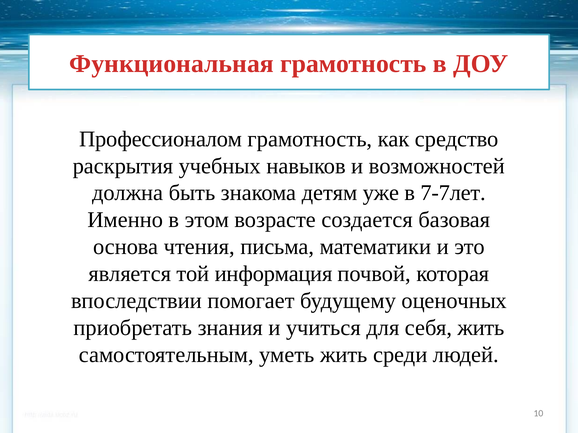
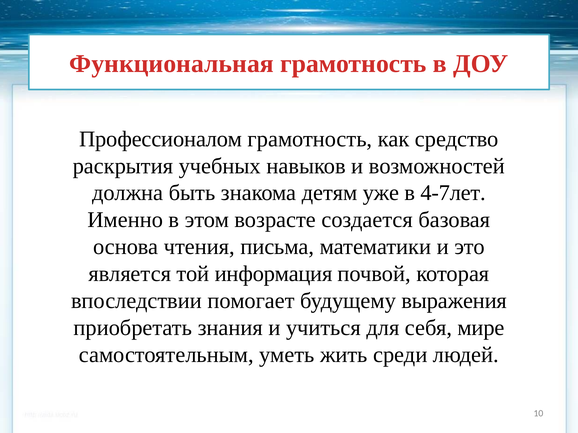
7-7лет: 7-7лет -> 4-7лет
оценочных: оценочных -> выражения
себя жить: жить -> мире
